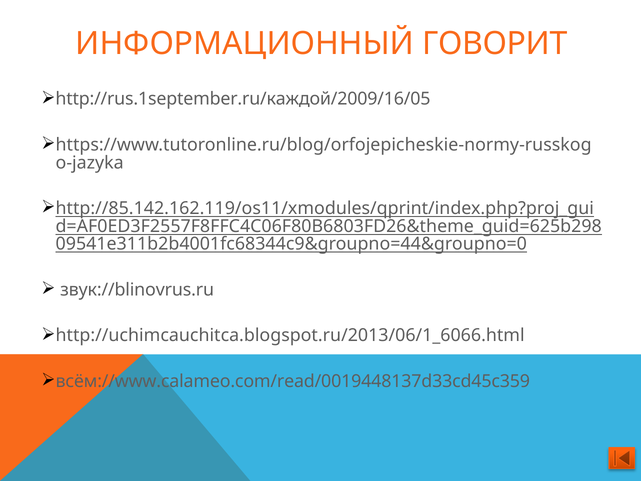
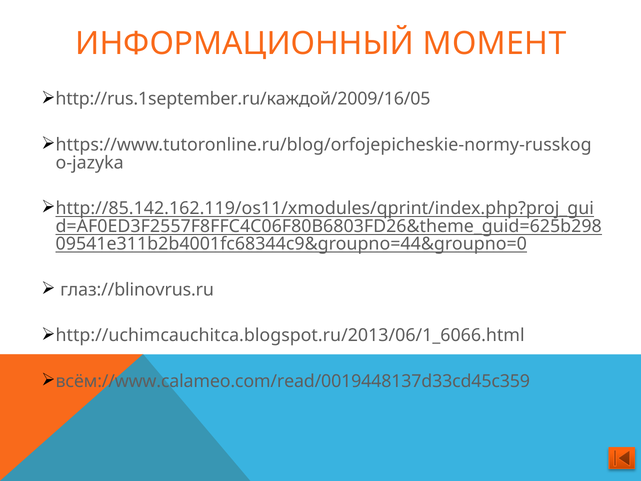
ГОВОРИТ: ГОВОРИТ -> МОМЕНТ
звук://blinovrus.ru: звук://blinovrus.ru -> глаз://blinovrus.ru
